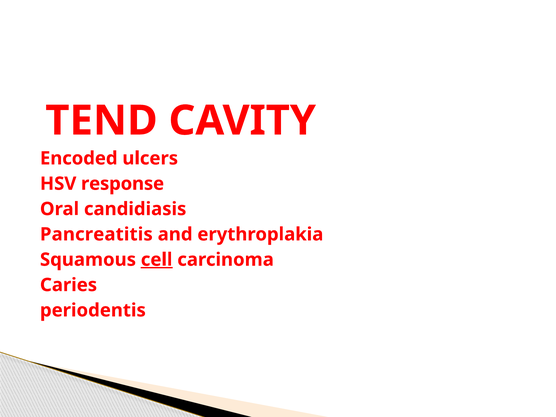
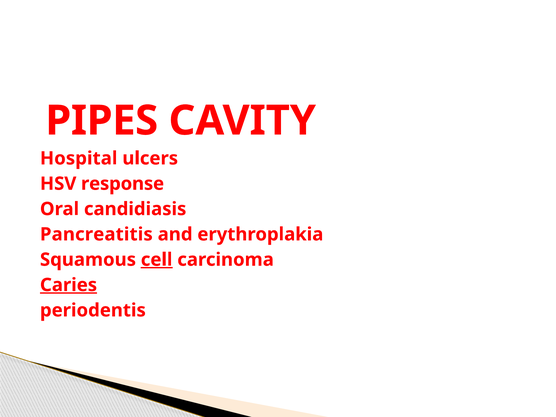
TEND: TEND -> PIPES
Encoded: Encoded -> Hospital
Caries underline: none -> present
